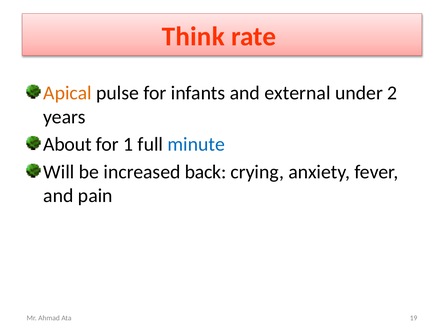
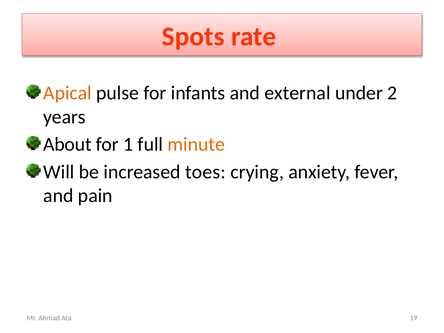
Think: Think -> Spots
minute colour: blue -> orange
back: back -> toes
